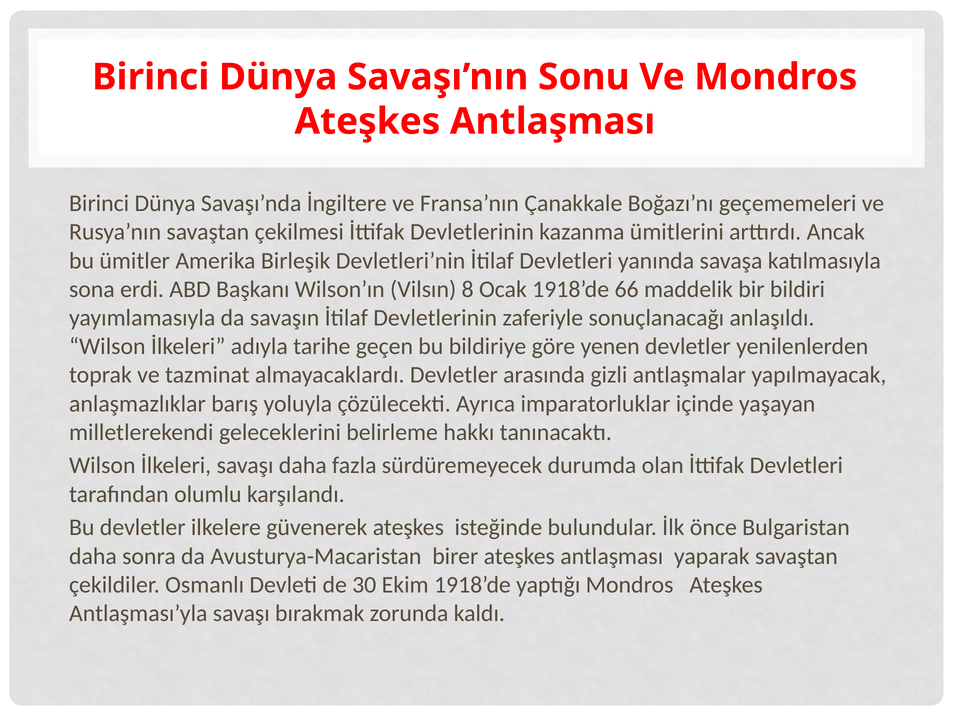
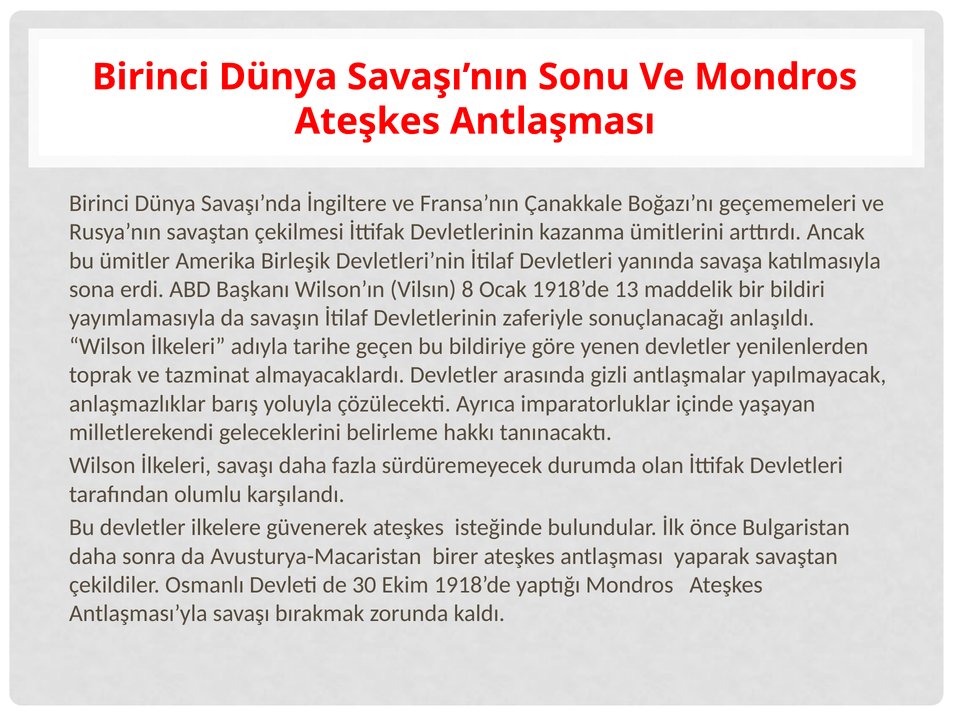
66: 66 -> 13
